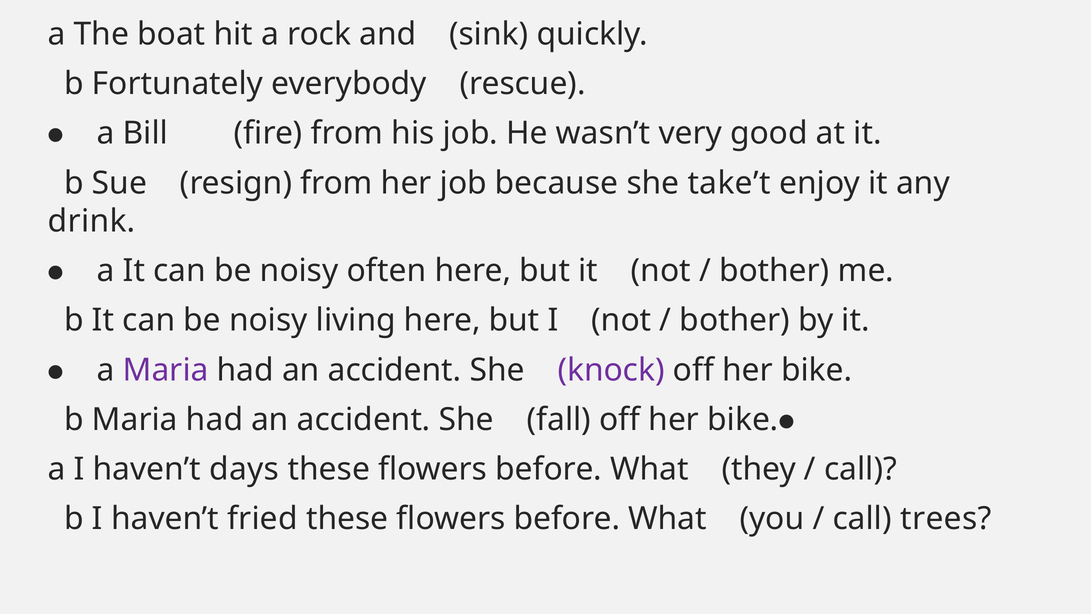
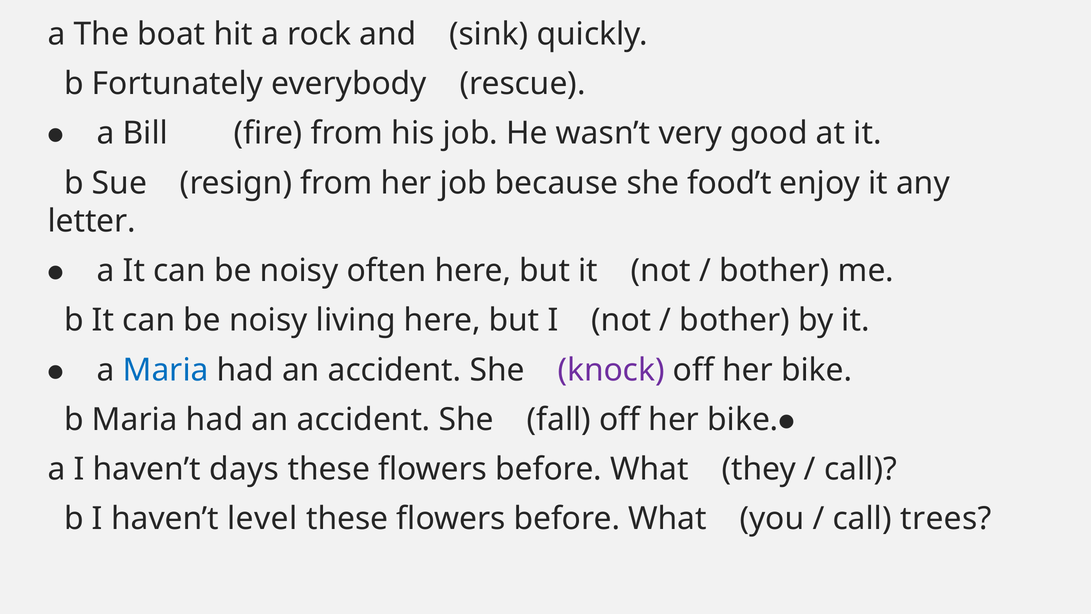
take’t: take’t -> food’t
drink: drink -> letter
Maria at (166, 370) colour: purple -> blue
fried: fried -> level
